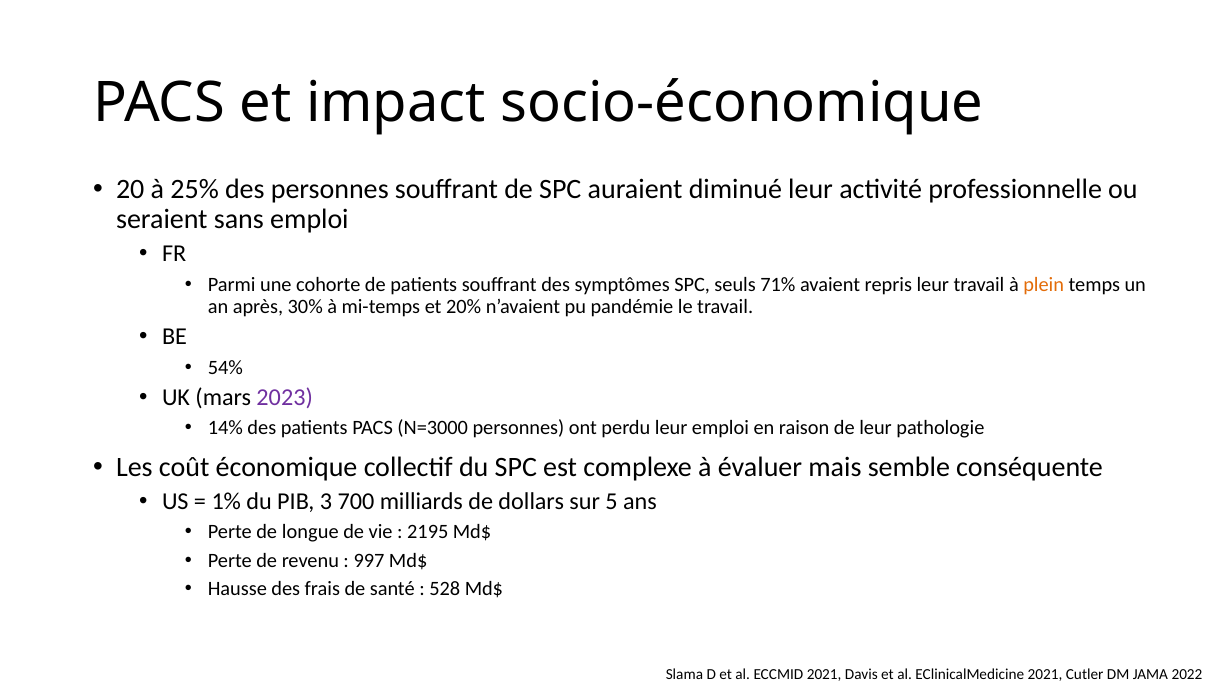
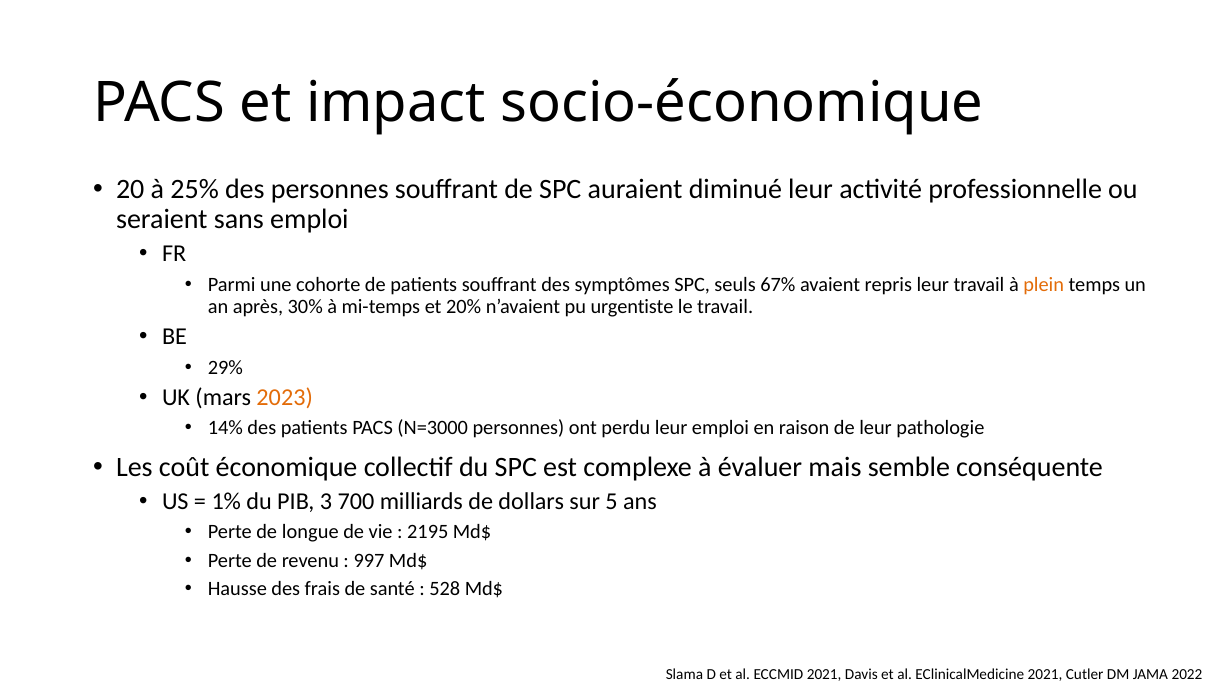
71%: 71% -> 67%
pandémie: pandémie -> urgentiste
54%: 54% -> 29%
2023 colour: purple -> orange
